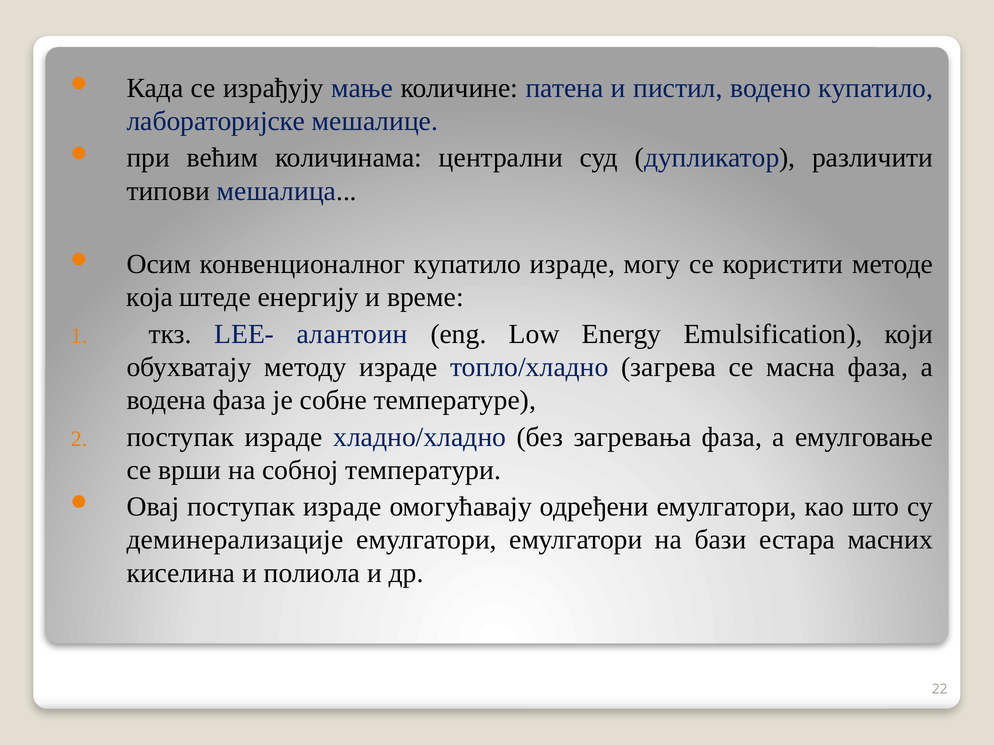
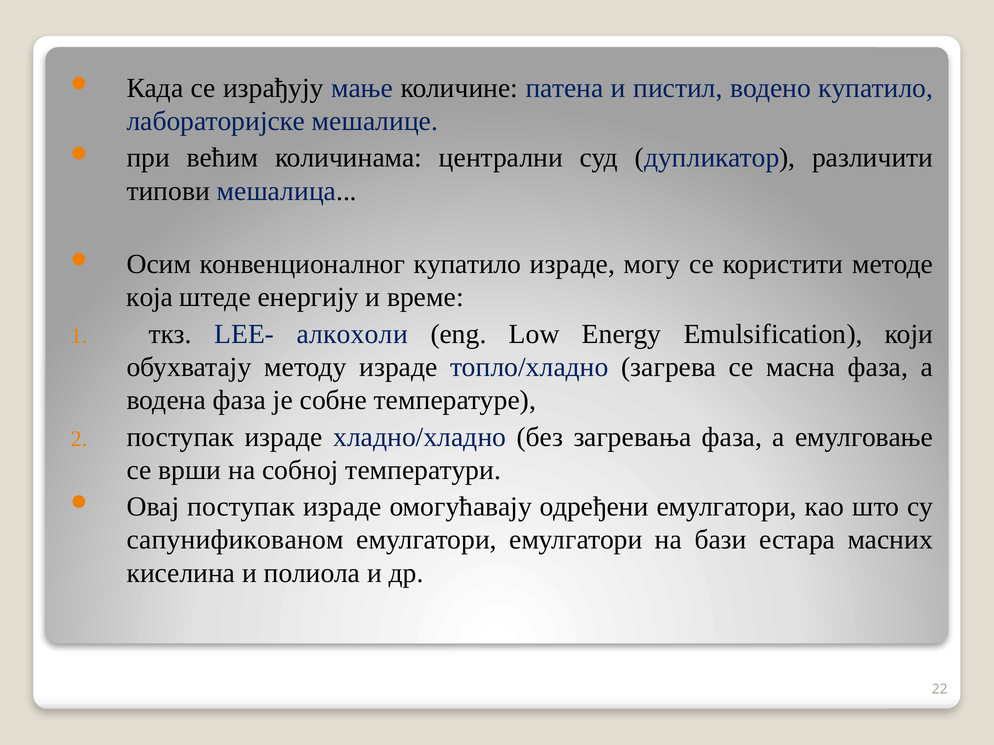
алантоин: алантоин -> алкохоли
деминерализације: деминерализације -> сапунификованом
